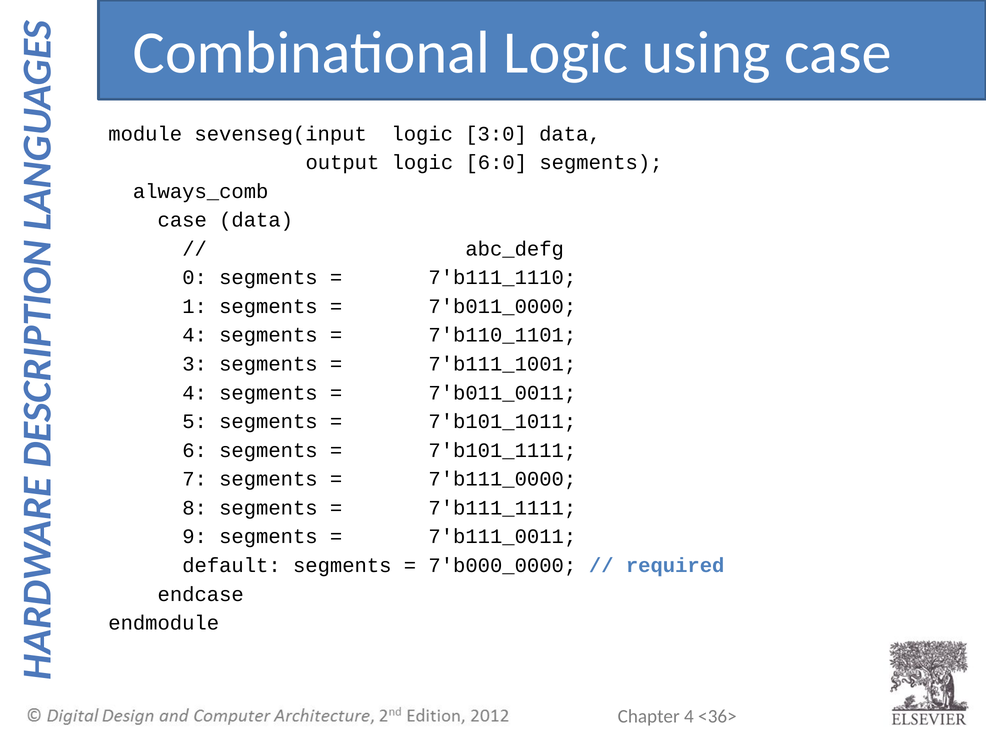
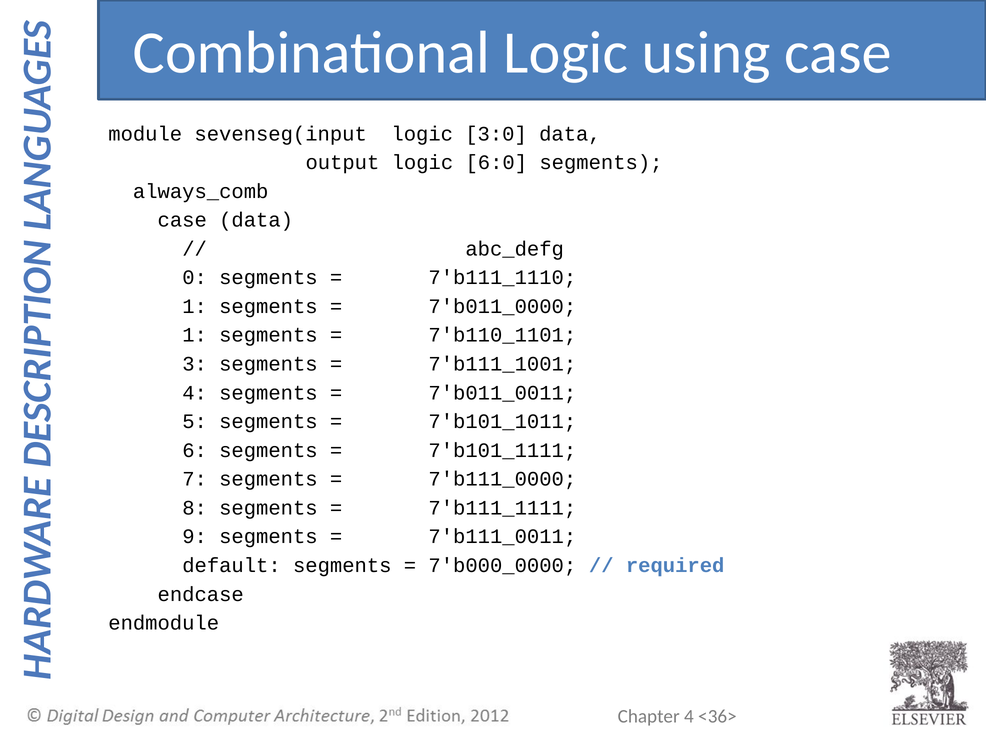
4 at (195, 335): 4 -> 1
